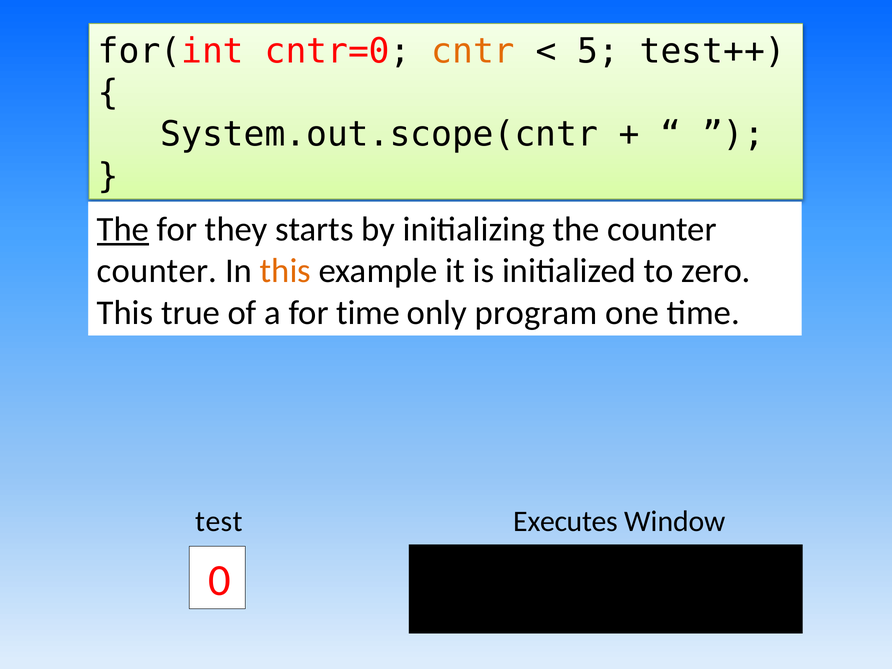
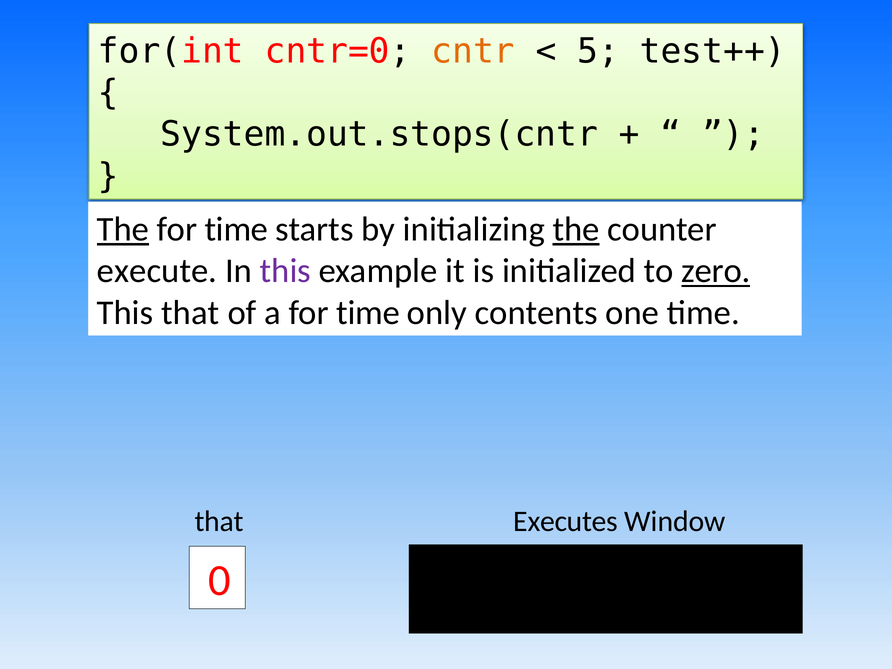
System.out.scope(cntr: System.out.scope(cntr -> System.out.stops(cntr
they at (236, 229): they -> time
the at (576, 229) underline: none -> present
counter at (157, 271): counter -> execute
this at (285, 271) colour: orange -> purple
zero underline: none -> present
This true: true -> that
program: program -> contents
test at (219, 522): test -> that
